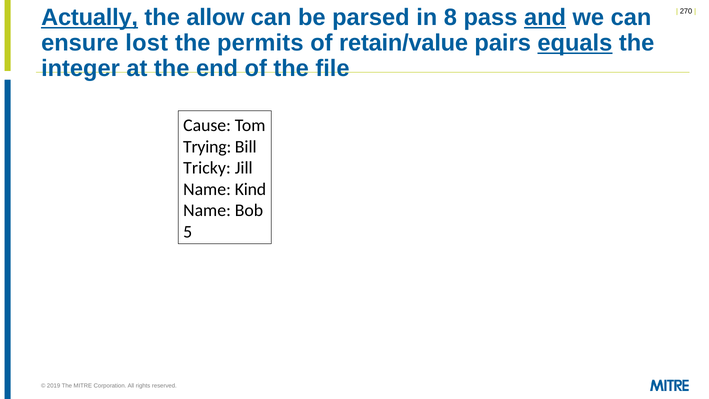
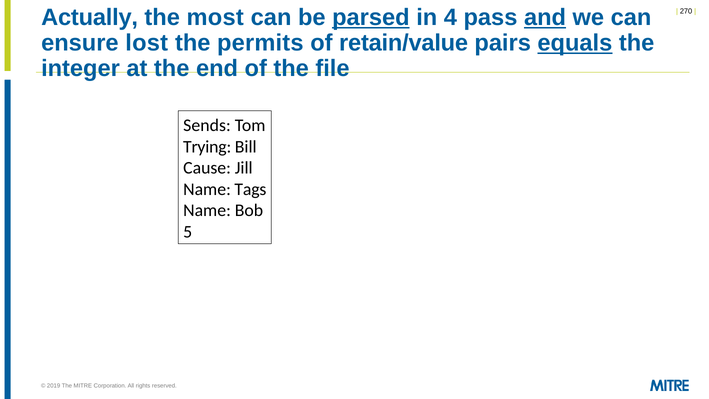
Actually underline: present -> none
allow: allow -> most
parsed underline: none -> present
8: 8 -> 4
Cause: Cause -> Sends
Tricky: Tricky -> Cause
Kind: Kind -> Tags
